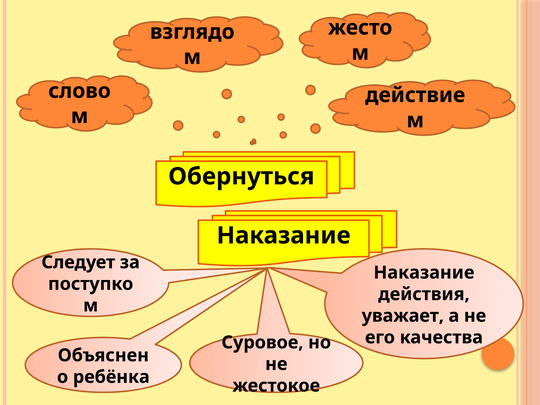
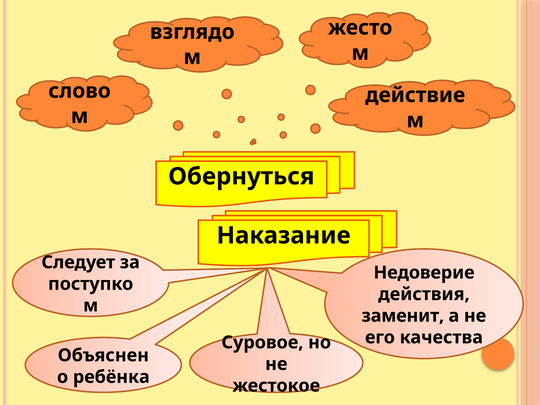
Наказание at (424, 273): Наказание -> Недоверие
уважает: уважает -> заменит
